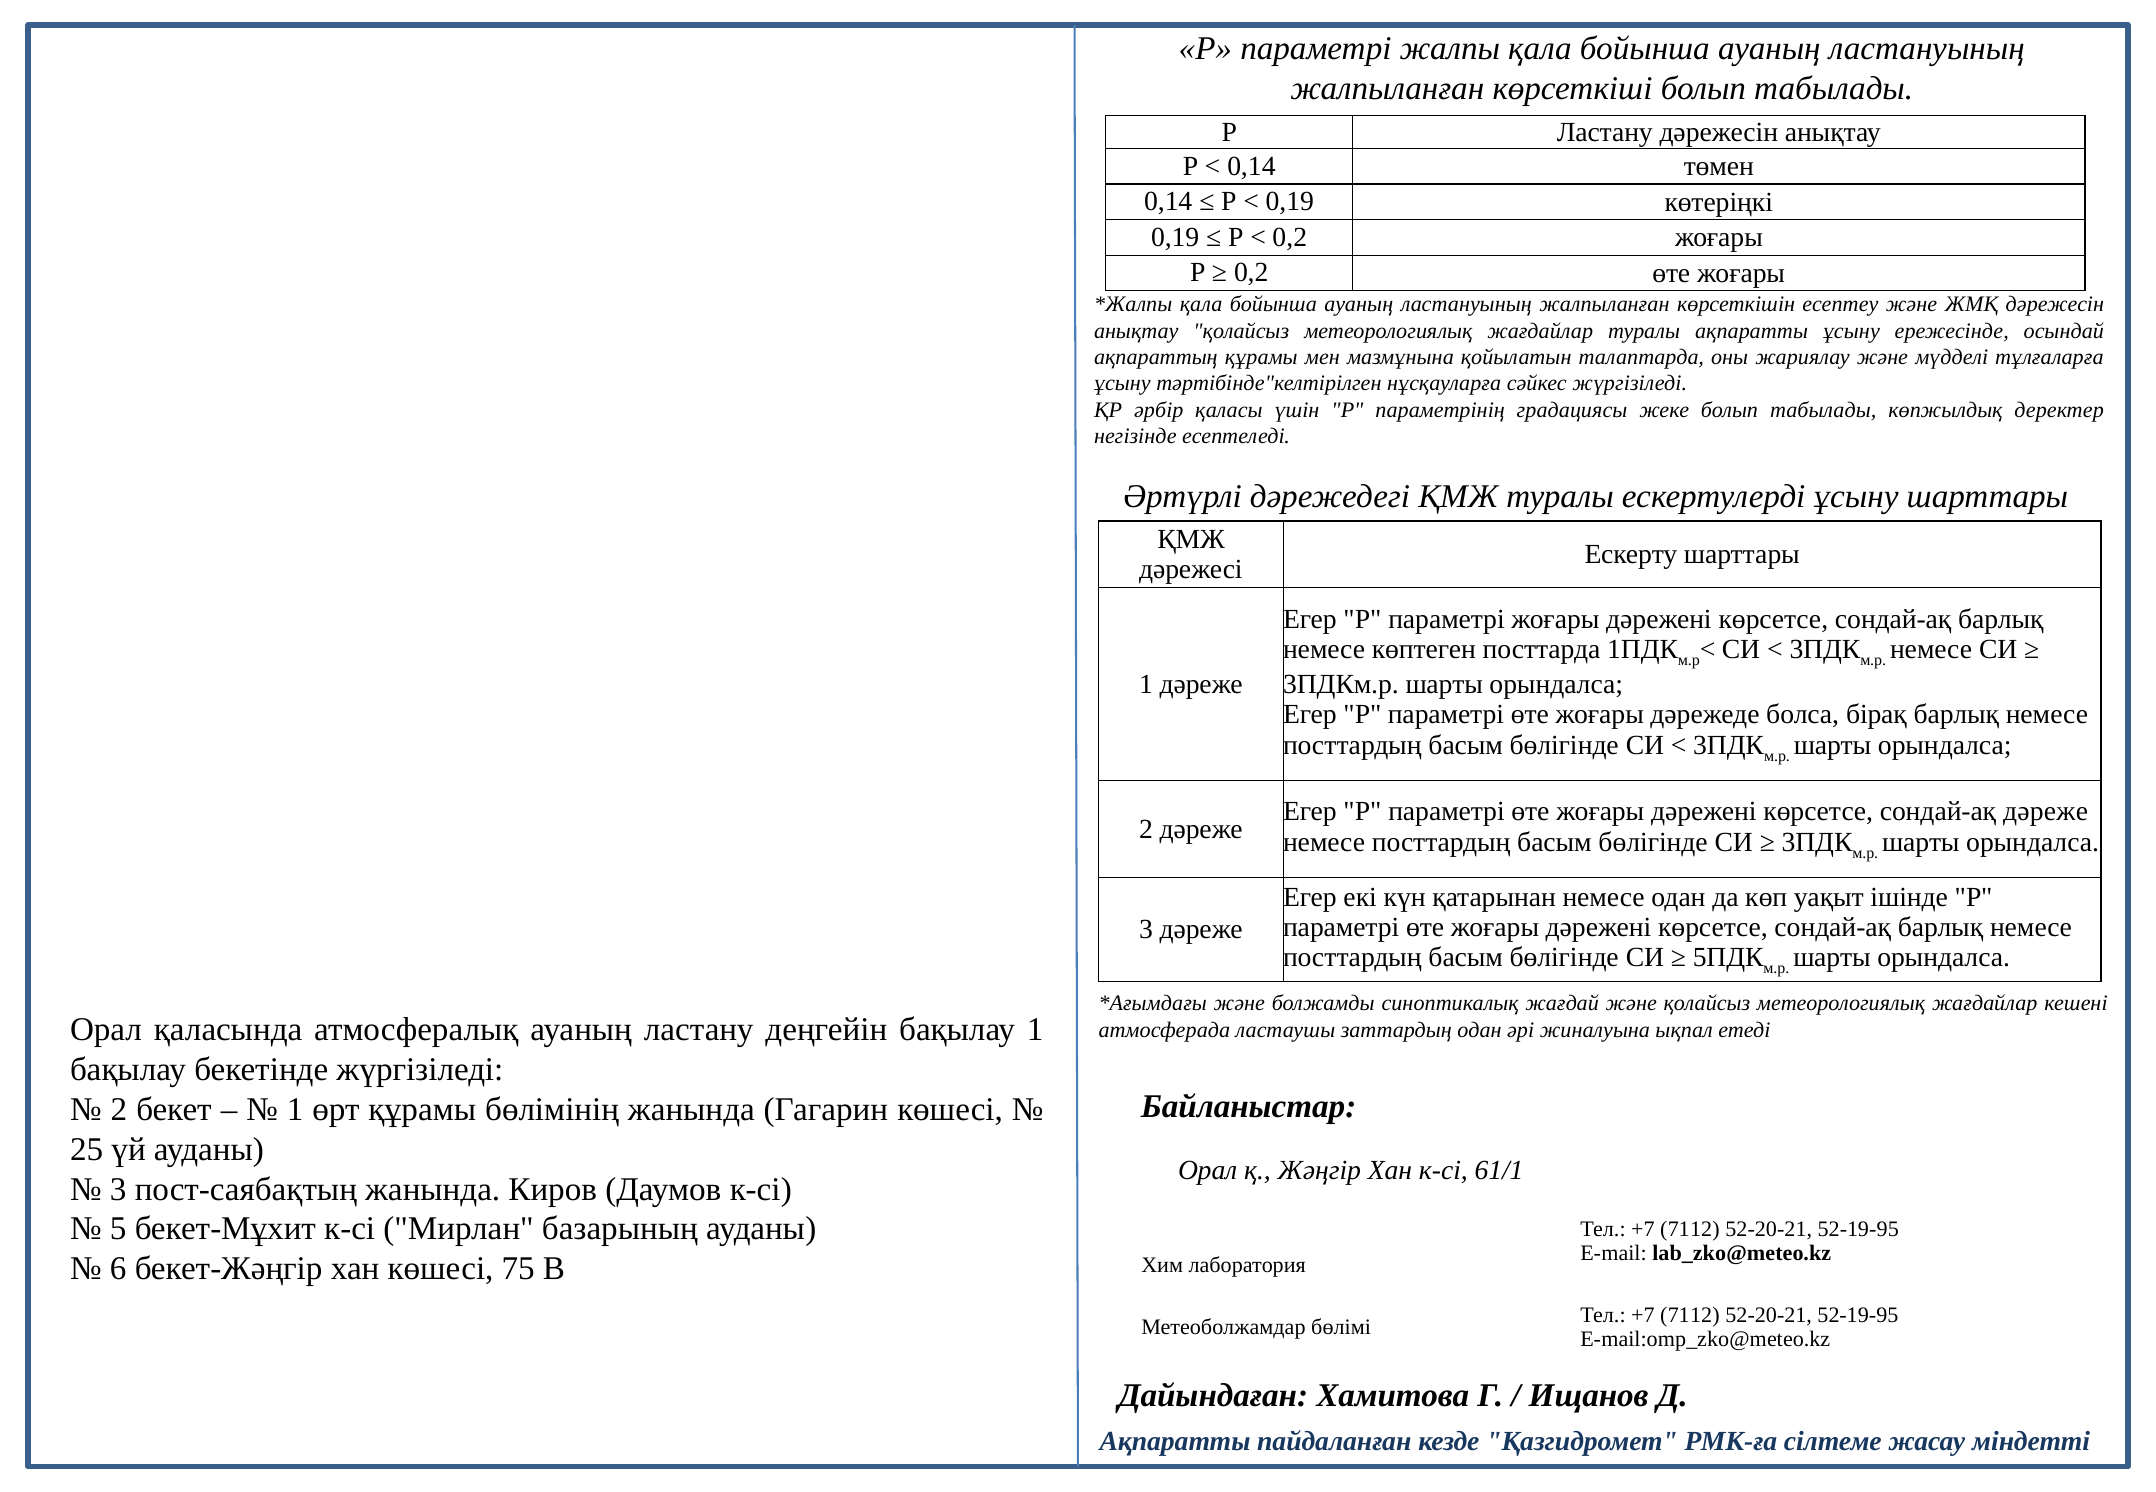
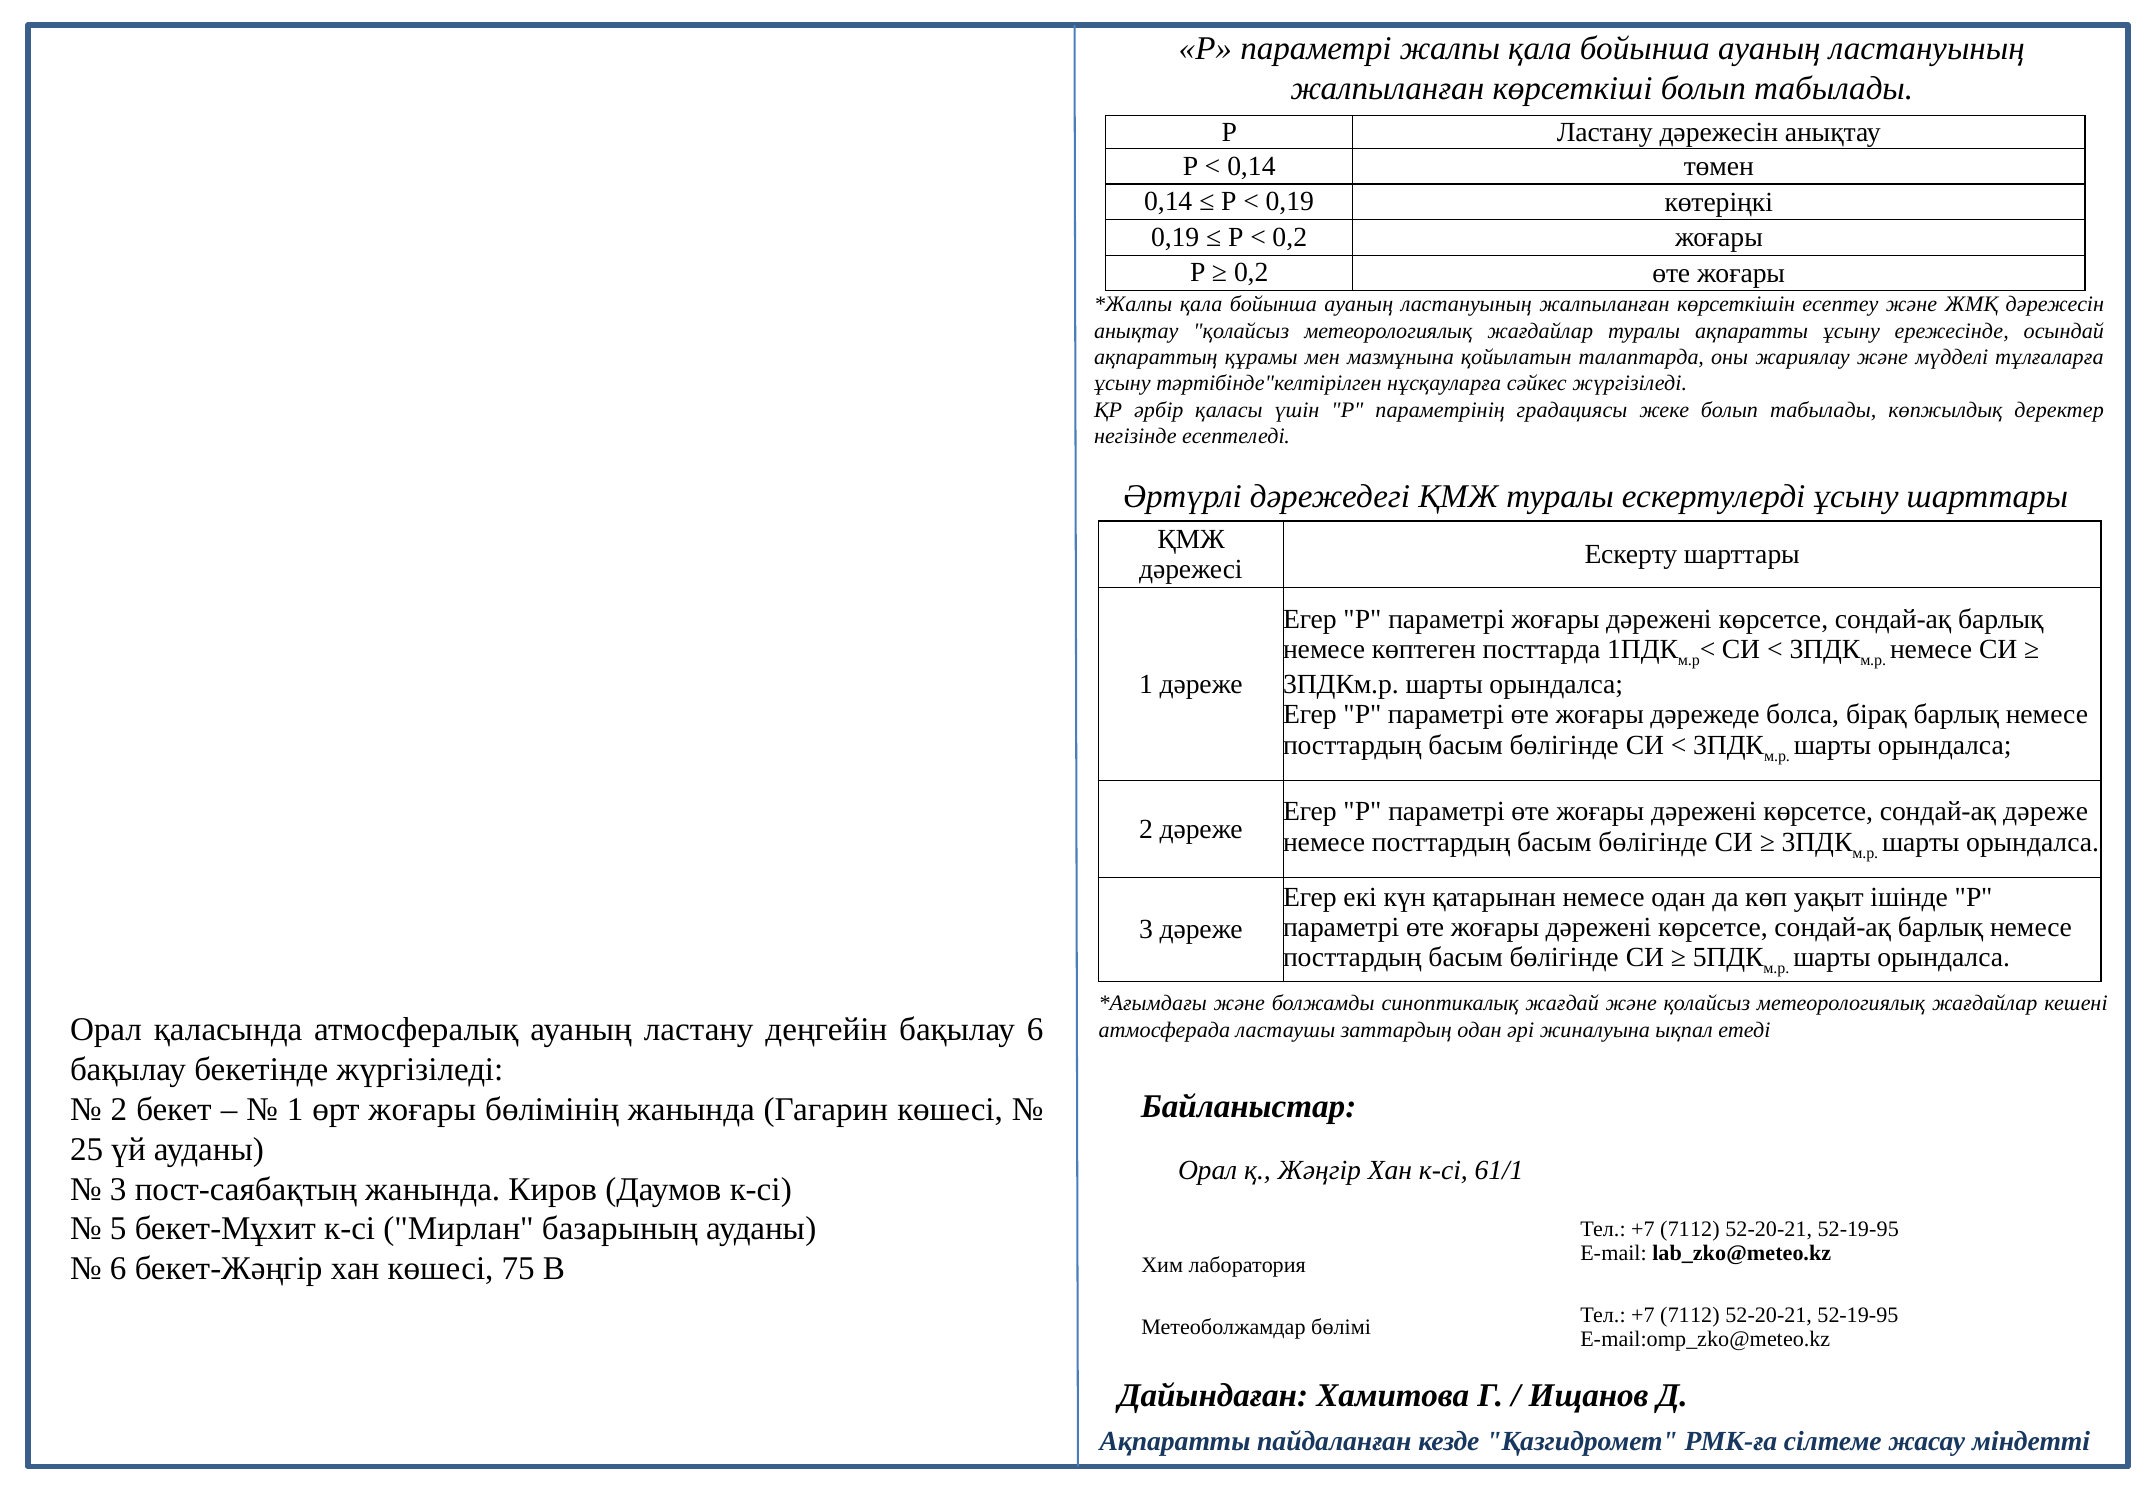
бақылау 1: 1 -> 6
өрт құрамы: құрамы -> жоғары
